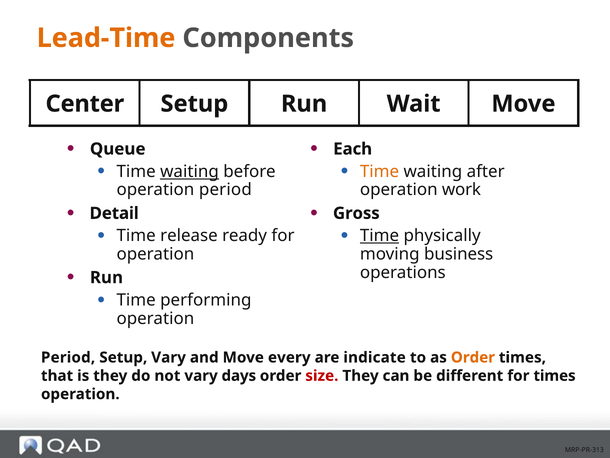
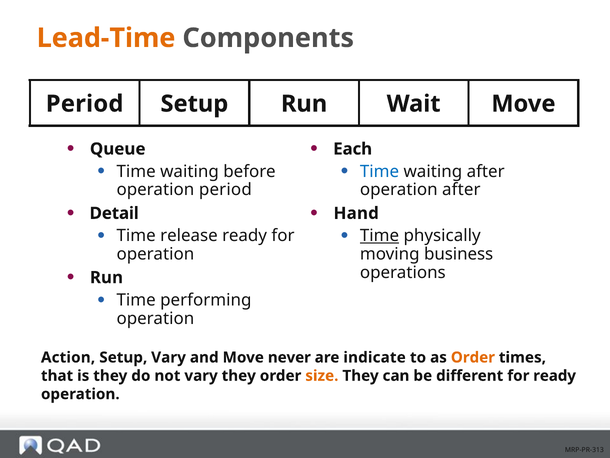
Center at (85, 104): Center -> Period
waiting at (189, 171) underline: present -> none
Time at (380, 171) colour: orange -> blue
operation work: work -> after
Gross: Gross -> Hand
Period at (68, 357): Period -> Action
every: every -> never
vary days: days -> they
size colour: red -> orange
for times: times -> ready
